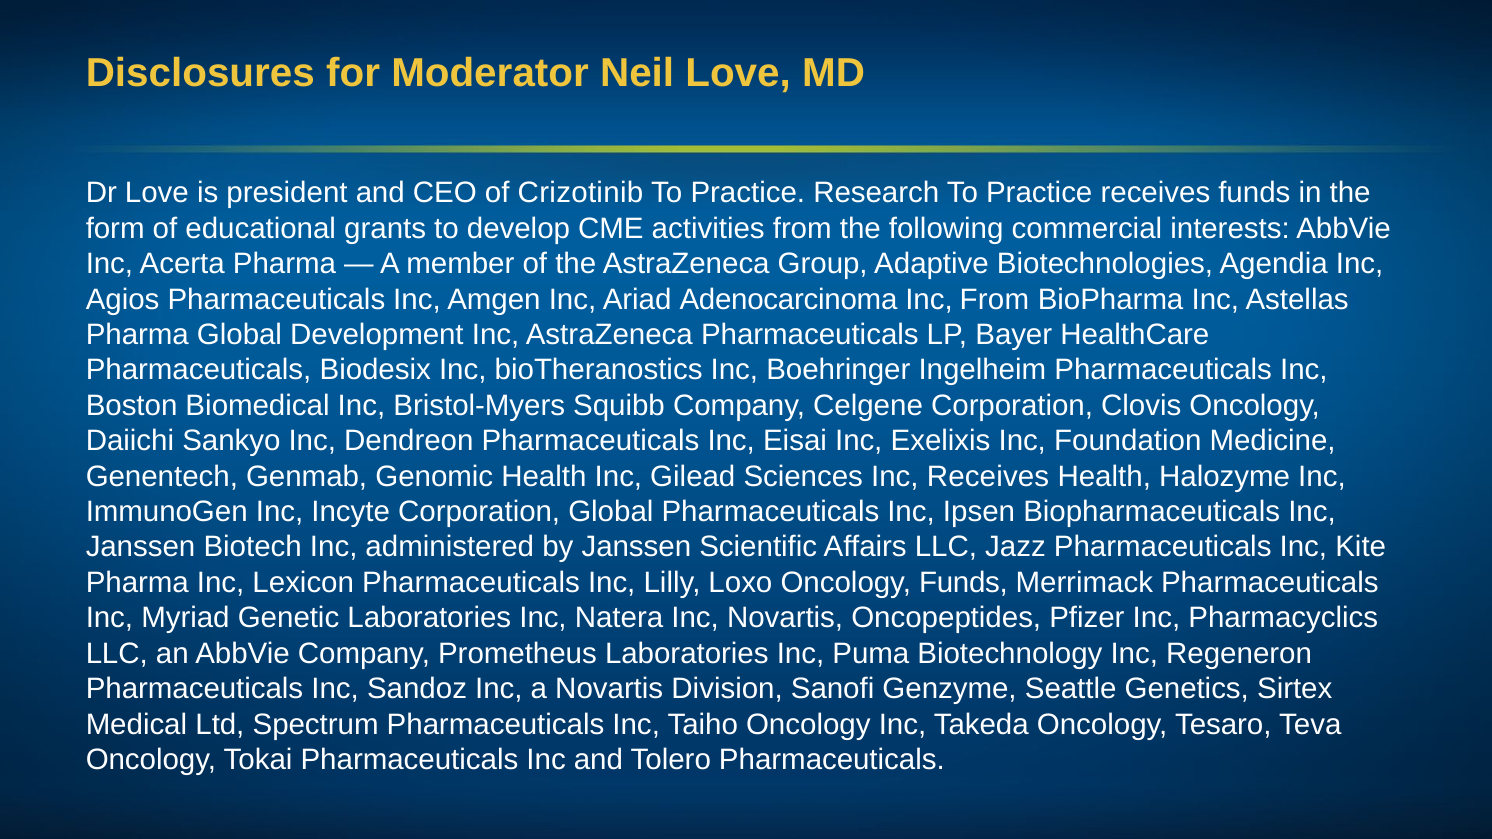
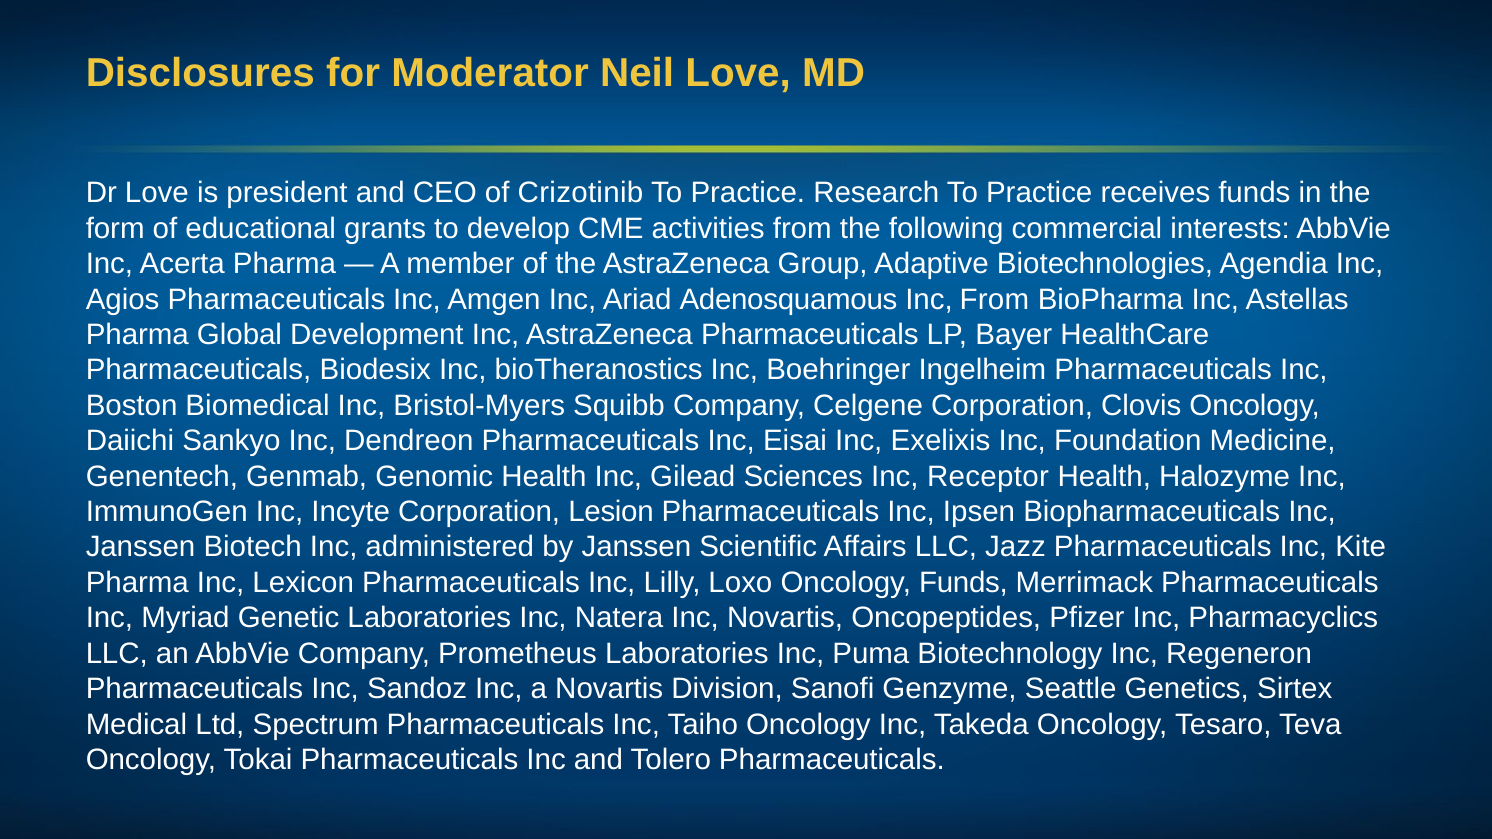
Adenocarcinoma: Adenocarcinoma -> Adenosquamous
Inc Receives: Receives -> Receptor
Corporation Global: Global -> Lesion
